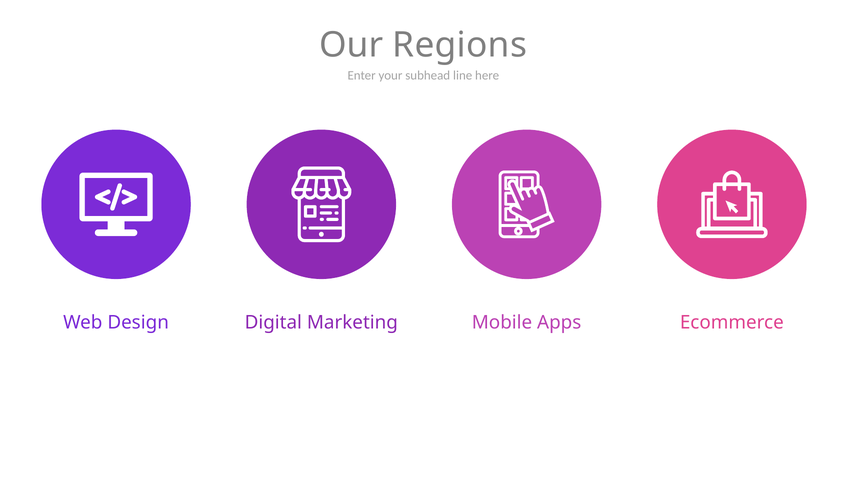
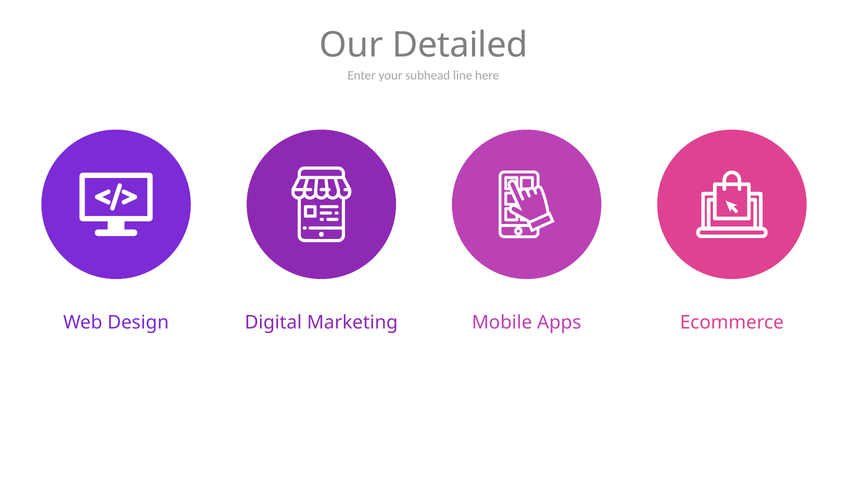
Regions: Regions -> Detailed
